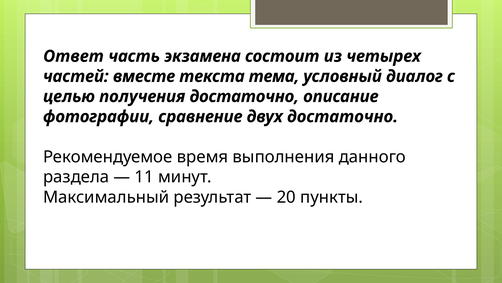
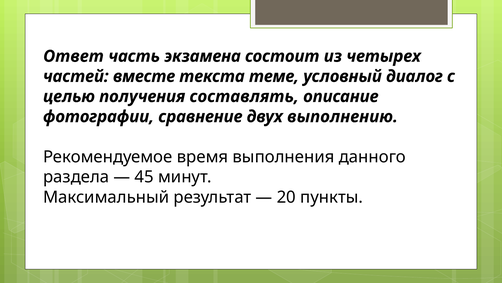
тема: тема -> теме
получения достаточно: достаточно -> составлять
двух достаточно: достаточно -> выполнению
11: 11 -> 45
